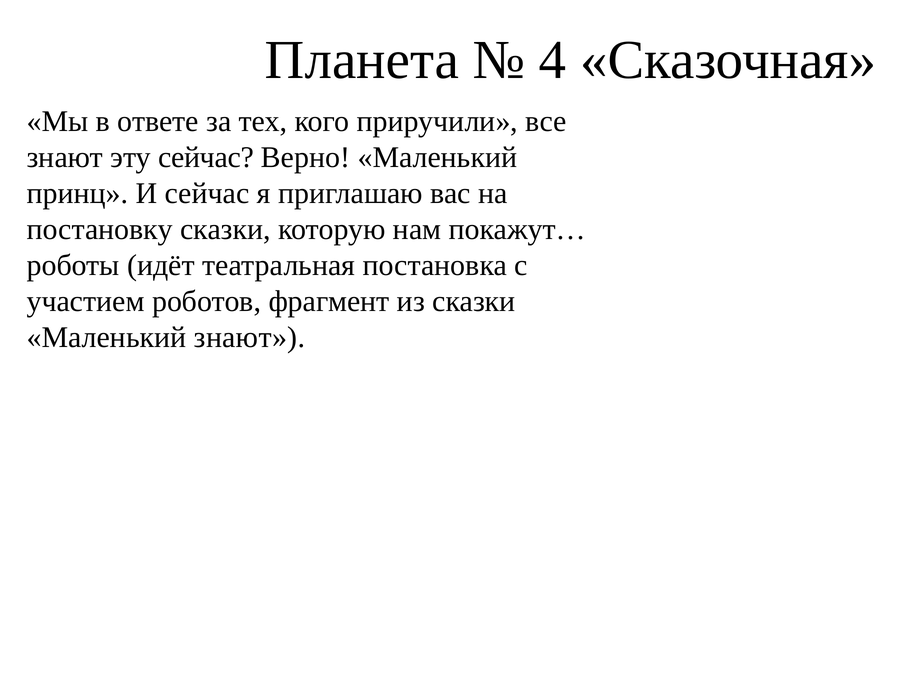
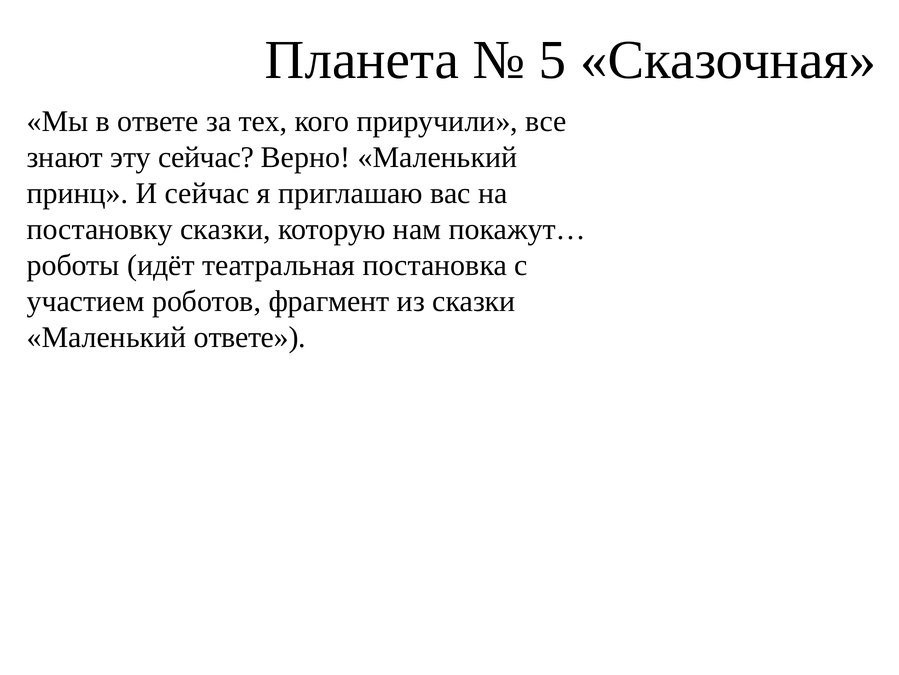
4: 4 -> 5
Маленький знают: знают -> ответе
